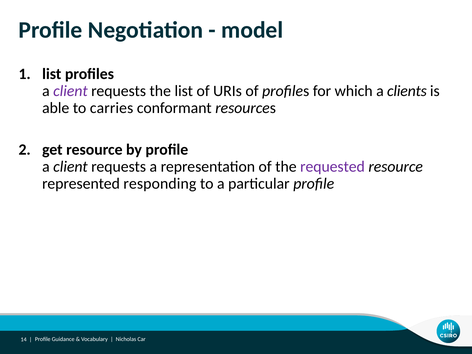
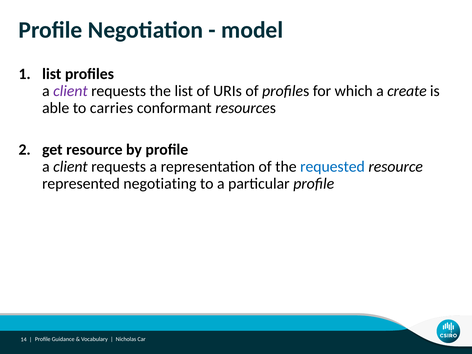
clients: clients -> create
requested colour: purple -> blue
responding: responding -> negotiating
